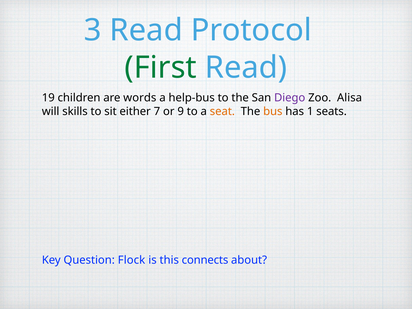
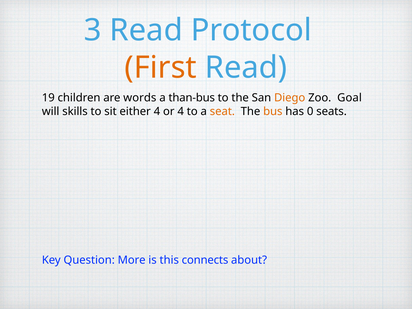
First colour: green -> orange
help-bus: help-bus -> than-bus
Diego colour: purple -> orange
Alisa: Alisa -> Goal
either 7: 7 -> 4
or 9: 9 -> 4
1: 1 -> 0
Flock: Flock -> More
